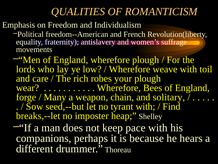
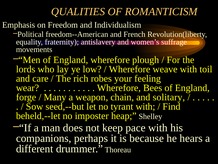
your plough: plough -> feeling
breaks,--let: breaks,--let -> beheld,--let
